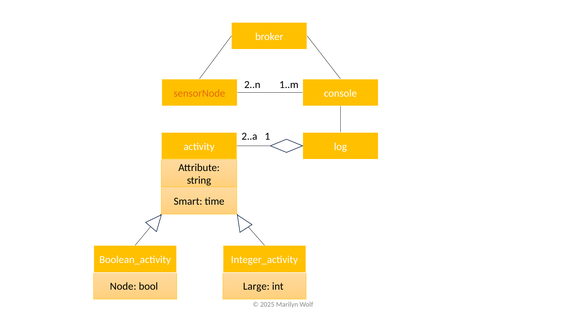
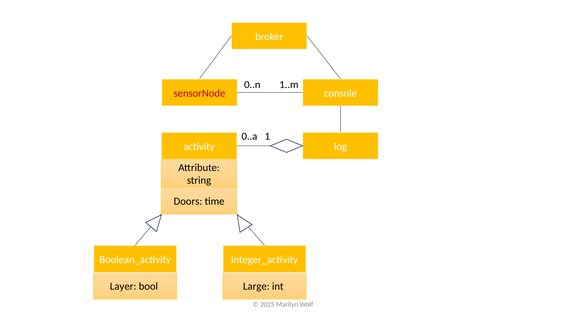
2..n: 2..n -> 0..n
sensorNode colour: orange -> red
2..a: 2..a -> 0..a
Smart: Smart -> Doors
Node: Node -> Layer
